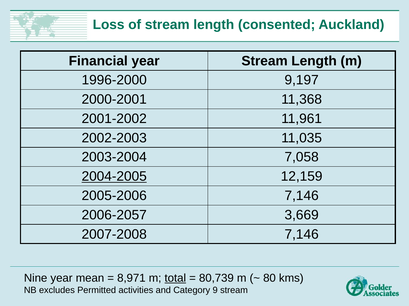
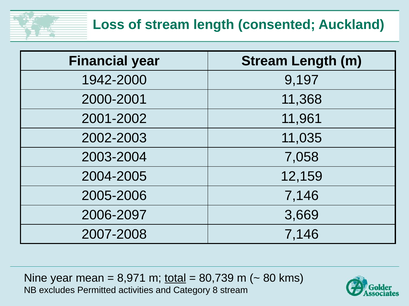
1996-2000: 1996-2000 -> 1942-2000
2004-2005 underline: present -> none
2006-2057: 2006-2057 -> 2006-2097
9: 9 -> 8
